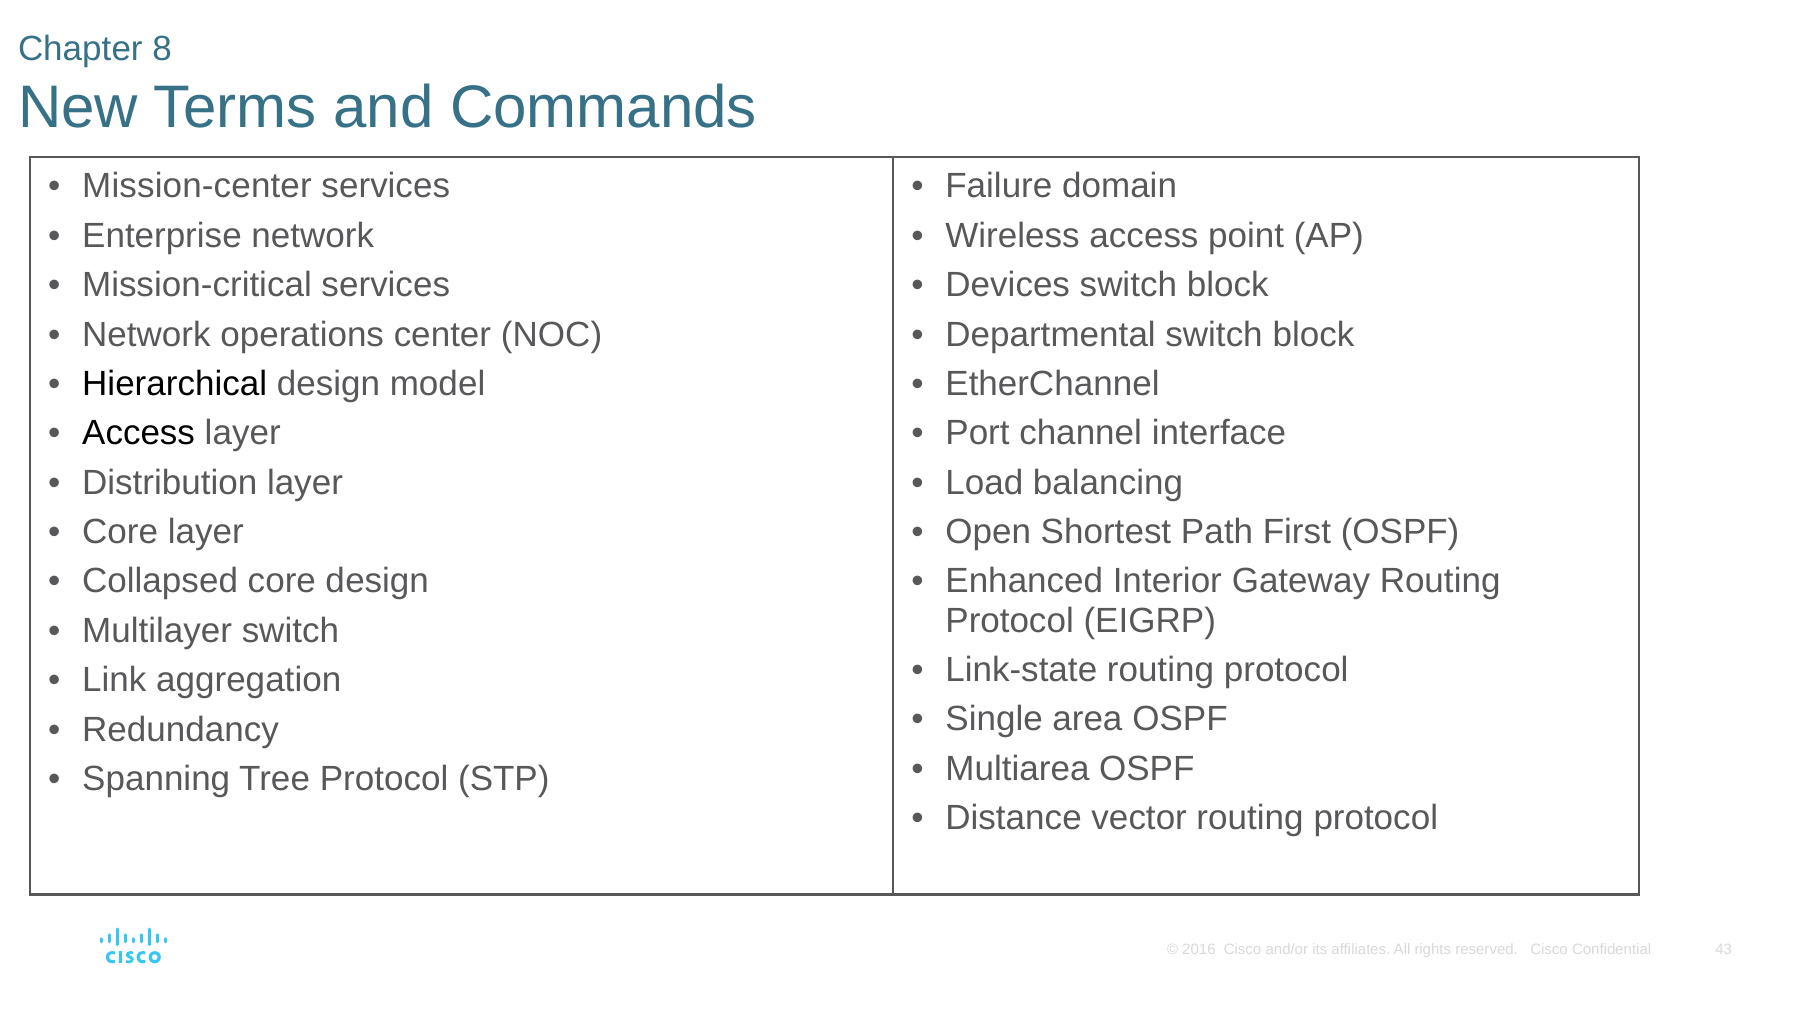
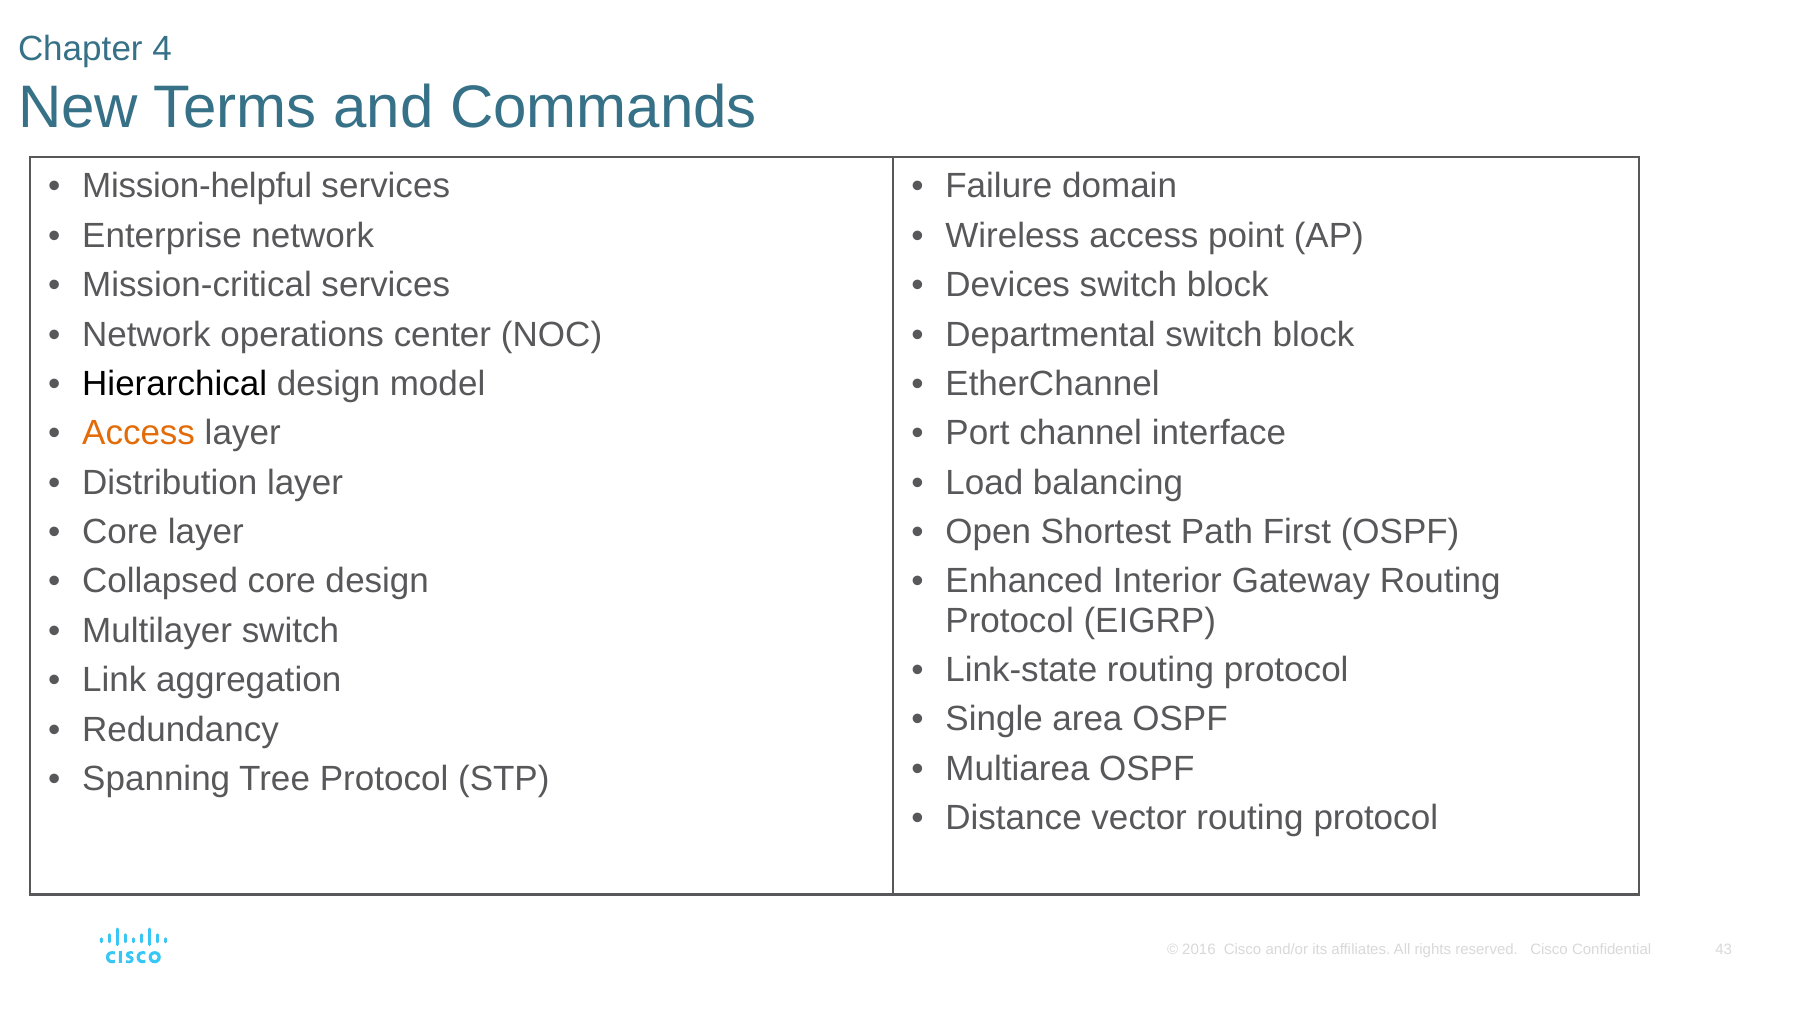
8: 8 -> 4
Mission-center: Mission-center -> Mission-helpful
Access at (139, 433) colour: black -> orange
